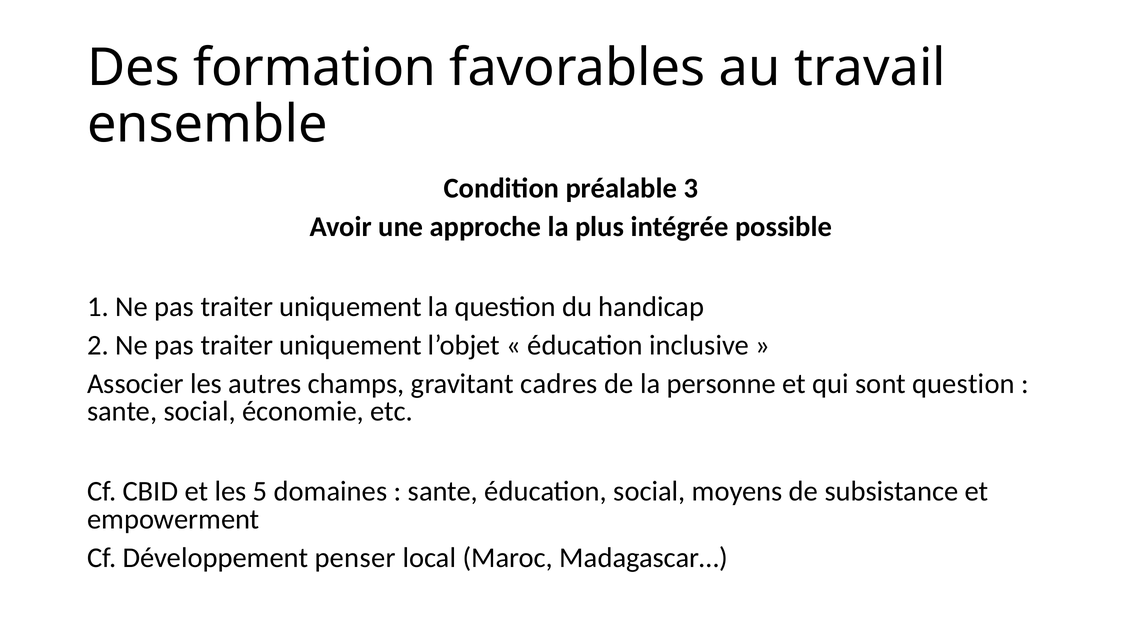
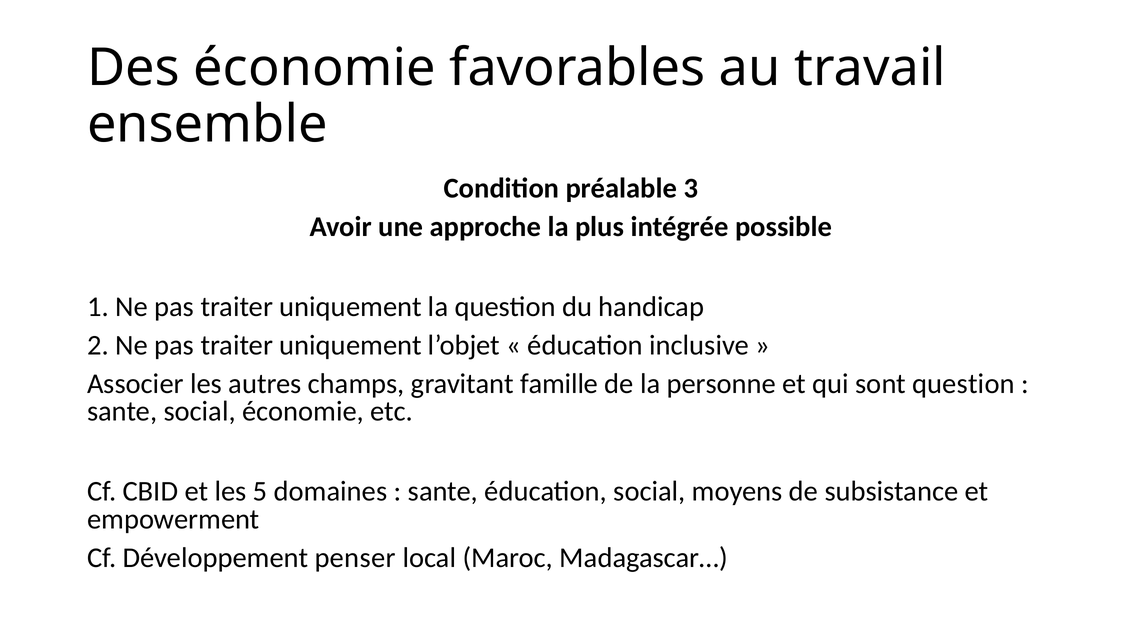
Des formation: formation -> économie
cadres: cadres -> famille
